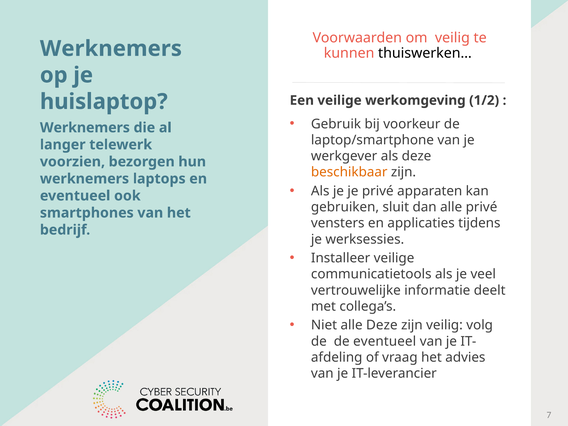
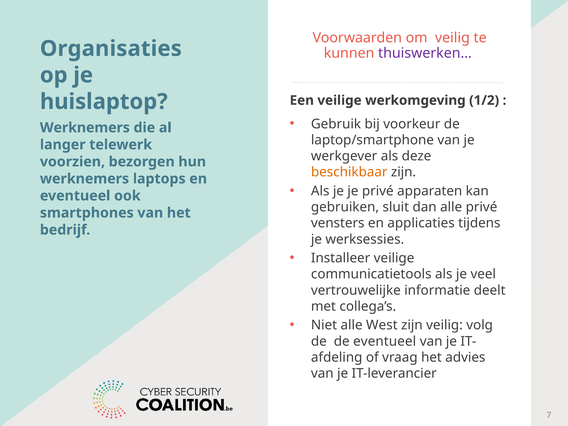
Werknemers at (111, 49): Werknemers -> Organisaties
thuiswerken… colour: black -> purple
alle Deze: Deze -> West
